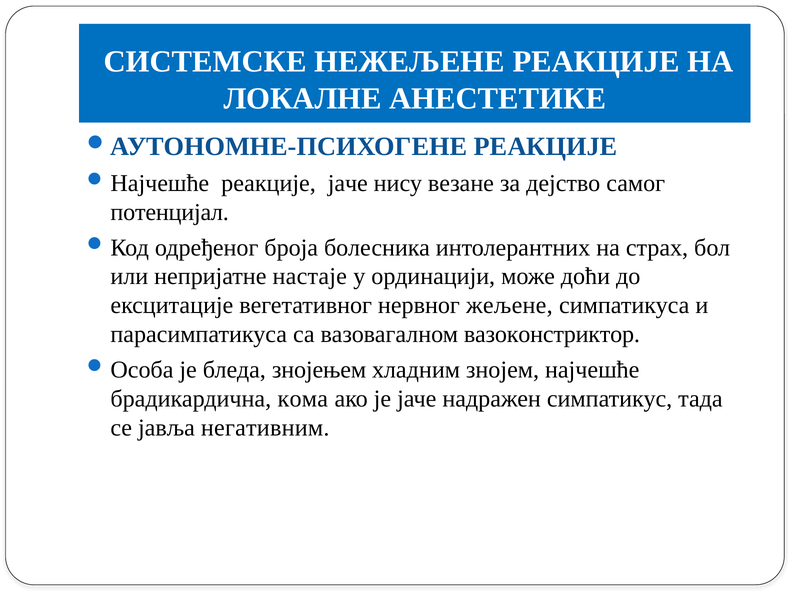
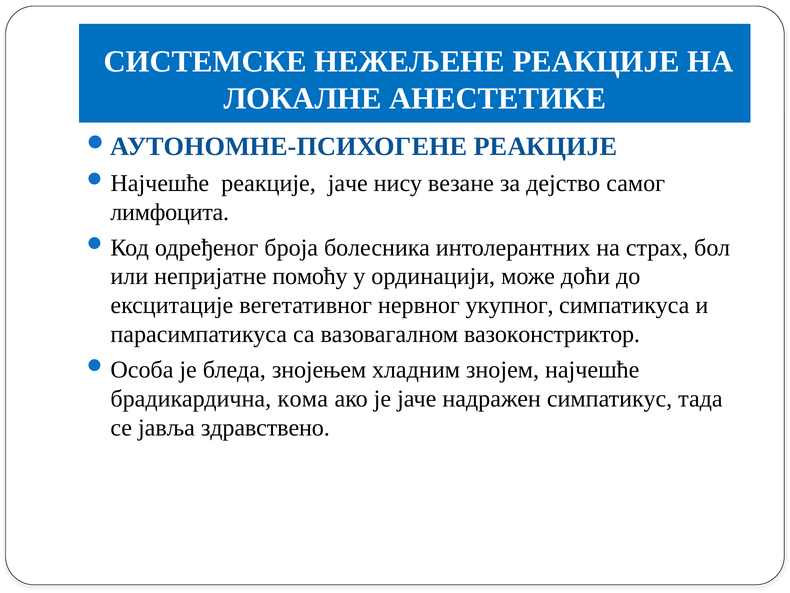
потенцијал: потенцијал -> лимфоцита
настаје: настаје -> помоћу
жељене: жељене -> укупног
негативним: негативним -> здравствено
